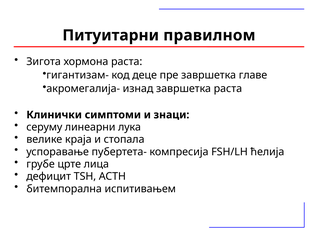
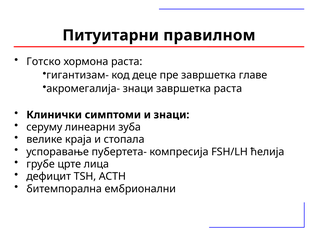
Зигота: Зигота -> Готско
акромегалија- изнад: изнад -> знаци
лука: лука -> зуба
испитивањем: испитивањем -> ембрионални
